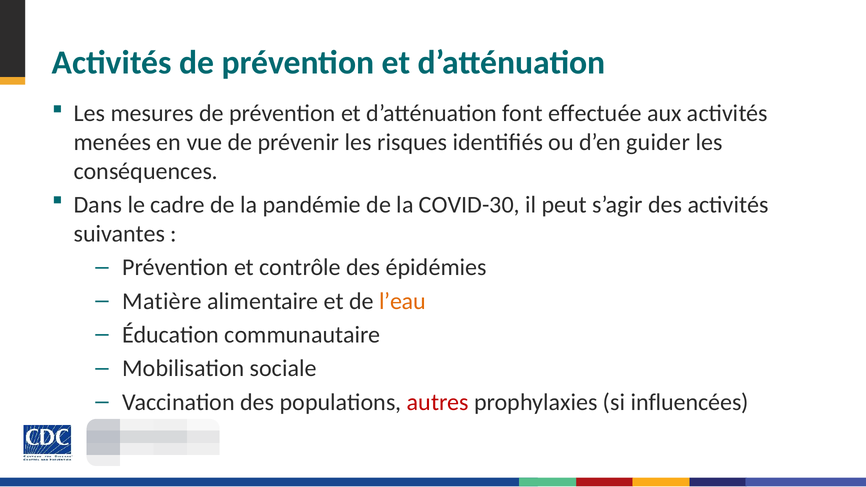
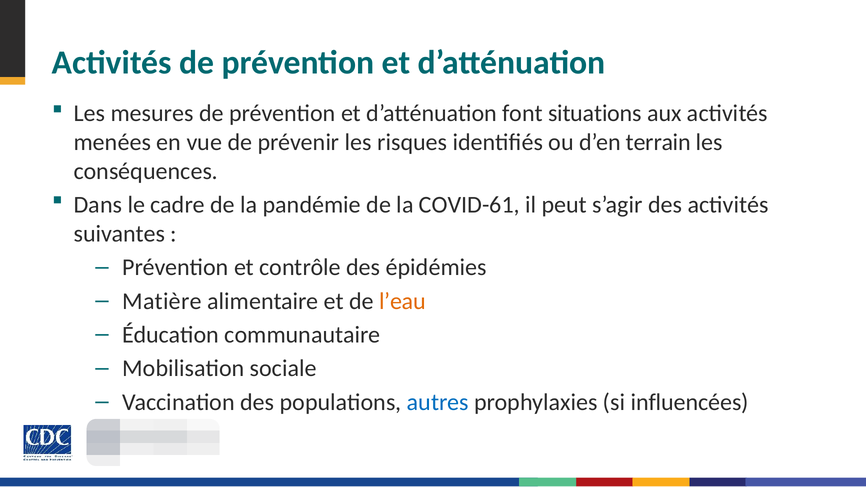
effectuée: effectuée -> situations
guider: guider -> terrain
COVID-30: COVID-30 -> COVID-61
autres colour: red -> blue
